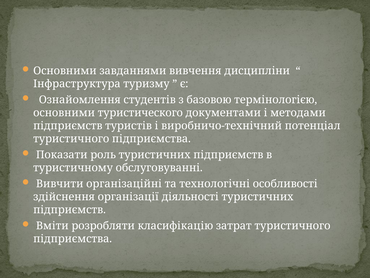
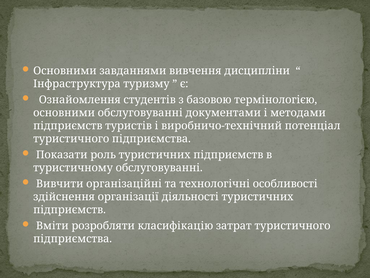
основними туристического: туристического -> обслуговуванні
